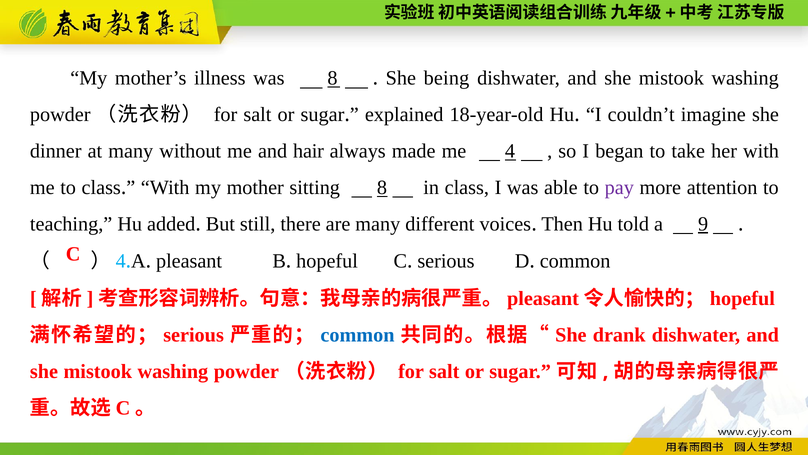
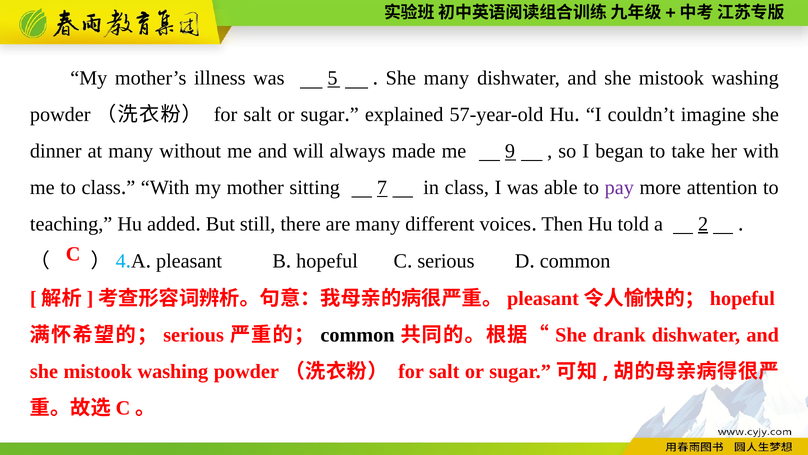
was 8: 8 -> 5
She being: being -> many
18-year-old: 18-year-old -> 57-year-old
hair: hair -> will
4: 4 -> 9
sitting 8: 8 -> 7
9: 9 -> 2
common at (357, 335) colour: blue -> black
